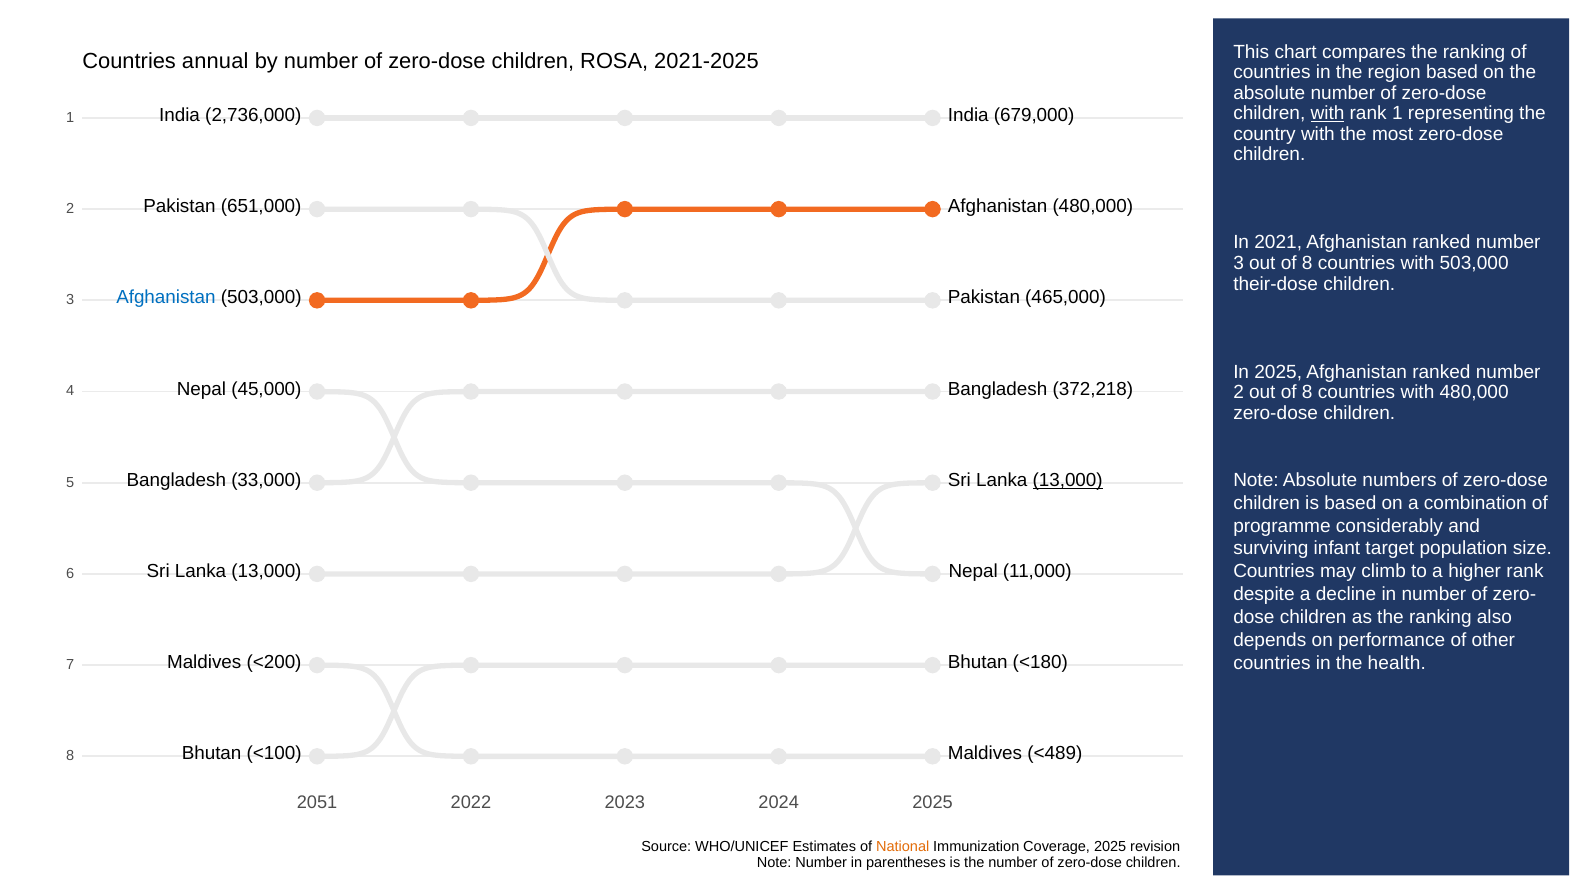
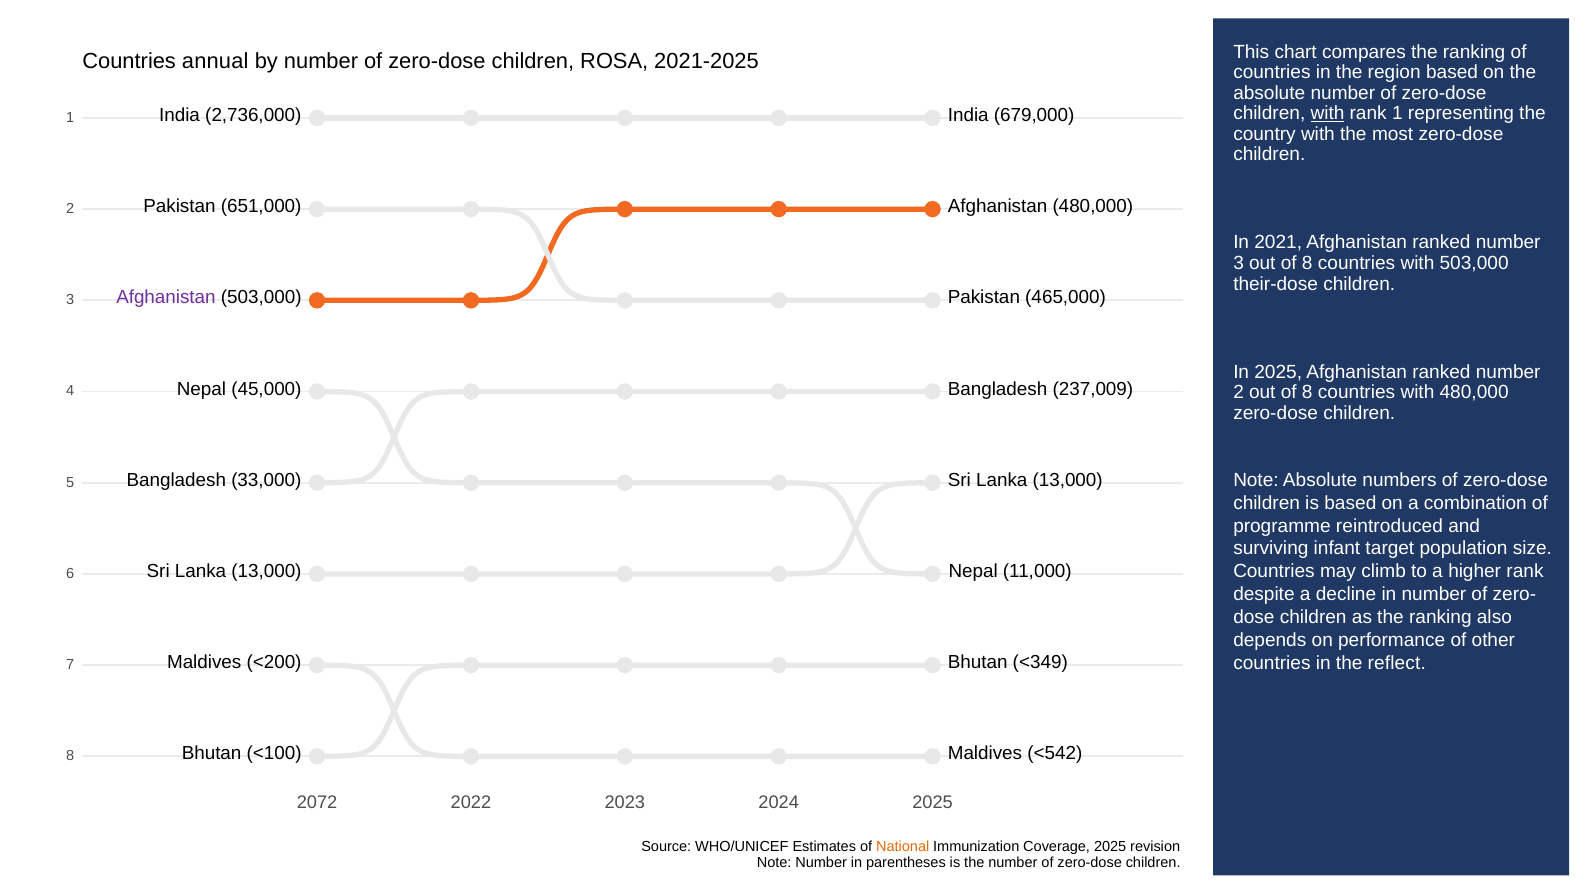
Afghanistan at (166, 298) colour: blue -> purple
372,218: 372,218 -> 237,009
13,000 at (1068, 480) underline: present -> none
considerably: considerably -> reintroduced
<180: <180 -> <349
health: health -> reflect
<489: <489 -> <542
2051: 2051 -> 2072
